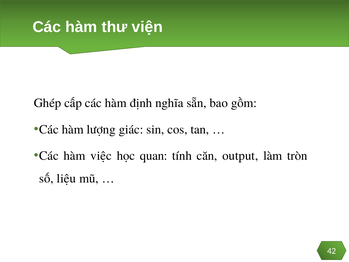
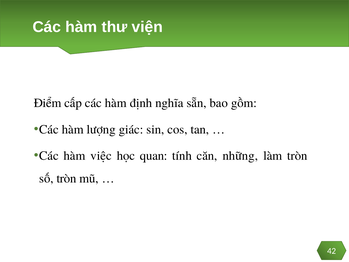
Ghép: Ghép -> Điểm
output: output -> những
số liệu: liệu -> tròn
